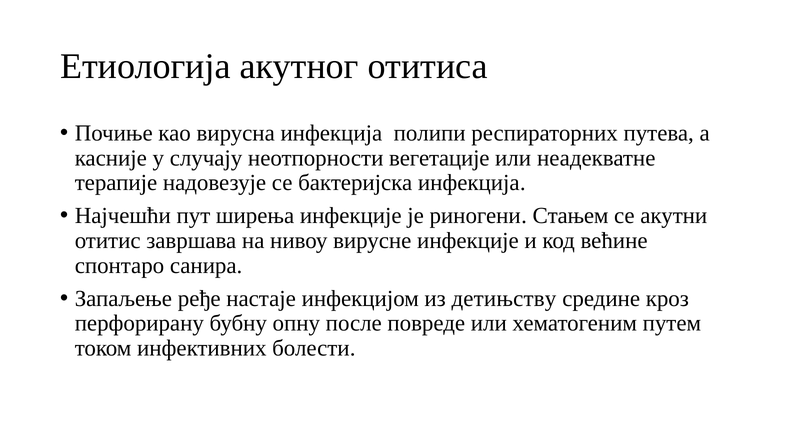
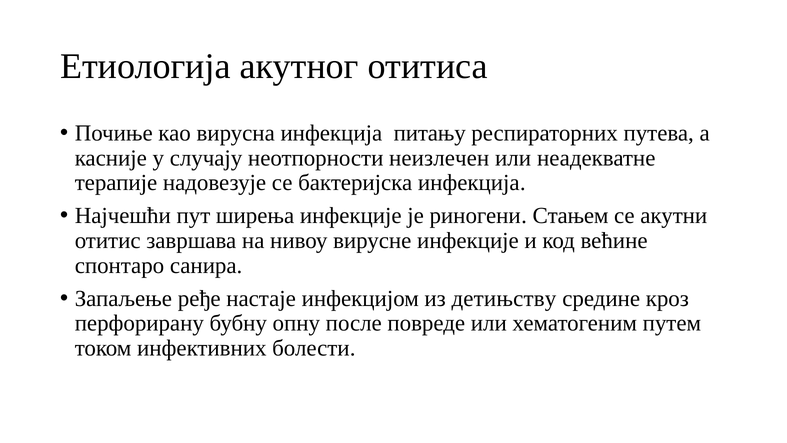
полипи: полипи -> питању
вегетације: вегетације -> неизлечен
